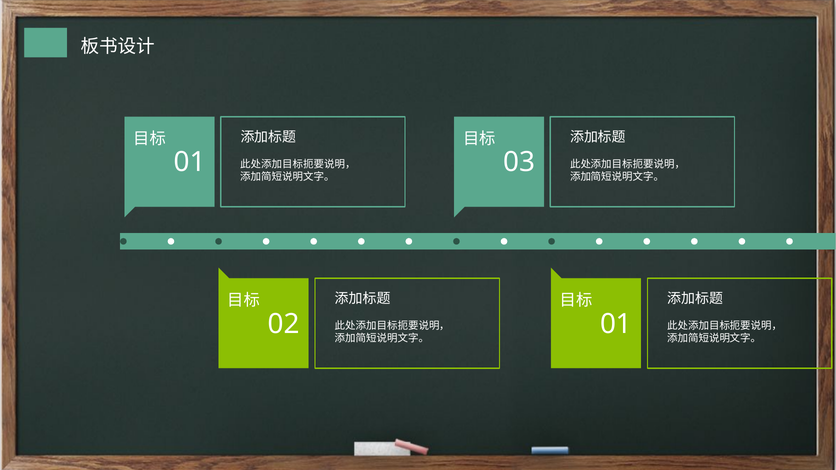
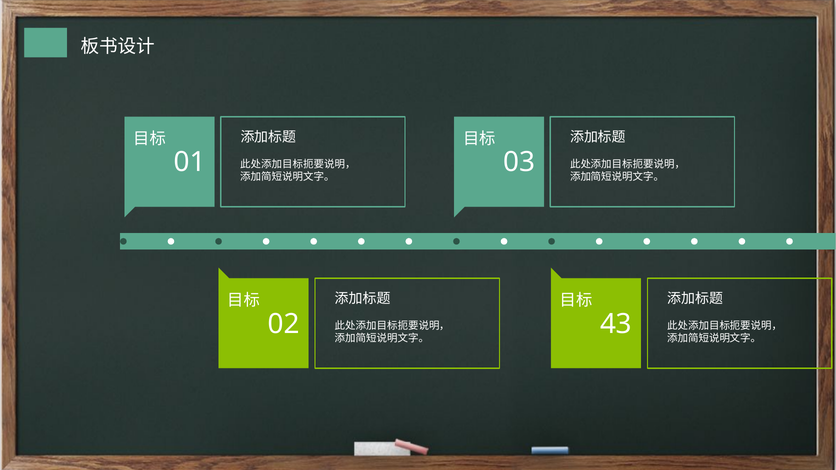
01 at (616, 324): 01 -> 43
